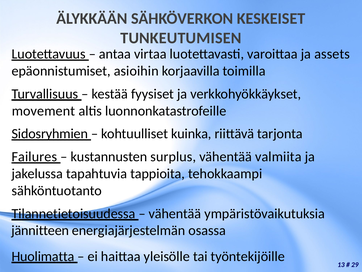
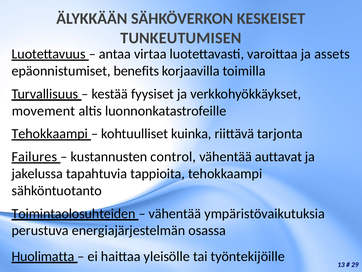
asioihin: asioihin -> benefits
Sidosryhmien at (50, 134): Sidosryhmien -> Tehokkaampi
surplus: surplus -> control
valmiita: valmiita -> auttavat
Tilannetietoisuudessa: Tilannetietoisuudessa -> Toimintaolosuhteiden
jännitteen: jännitteen -> perustuva
